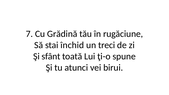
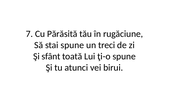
Grădină: Grădină -> Părăsită
stai închid: închid -> spune
